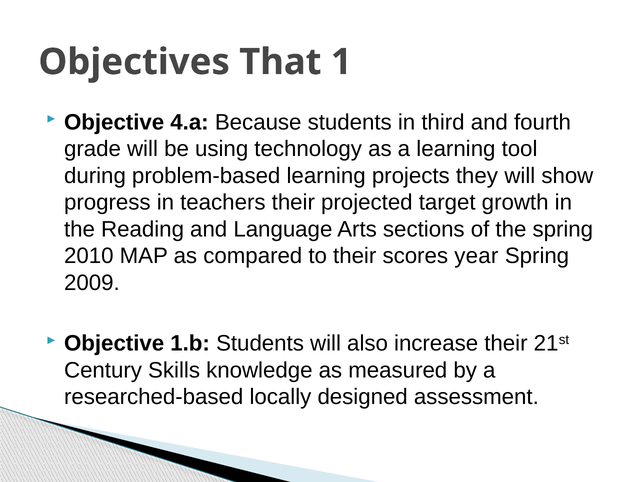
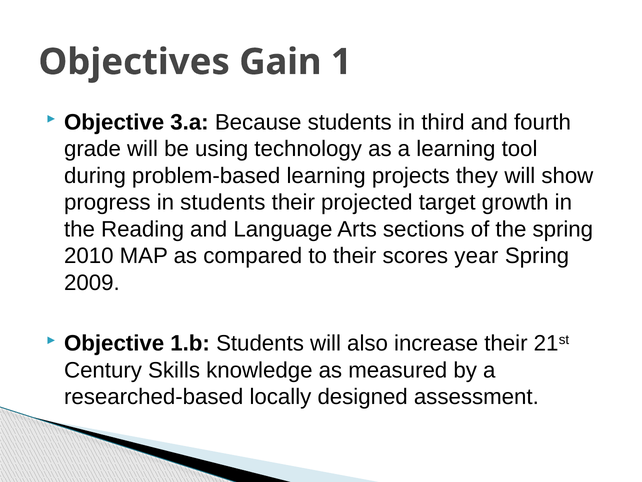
That: That -> Gain
4.a: 4.a -> 3.a
in teachers: teachers -> students
